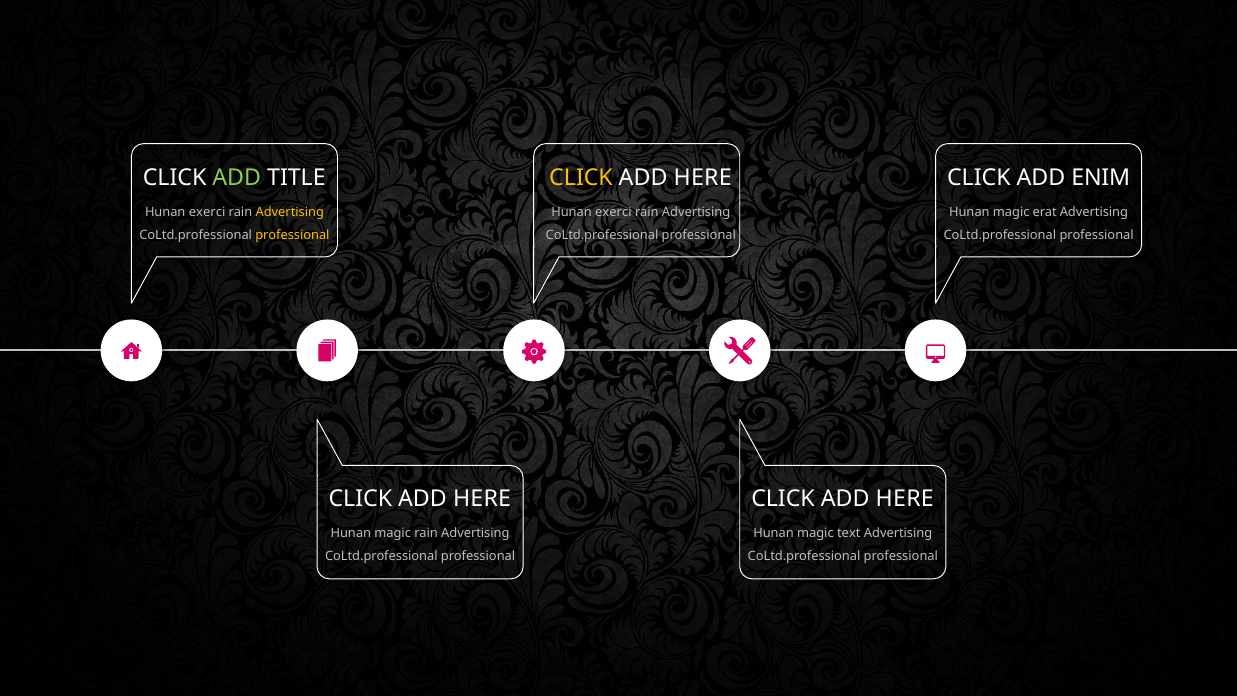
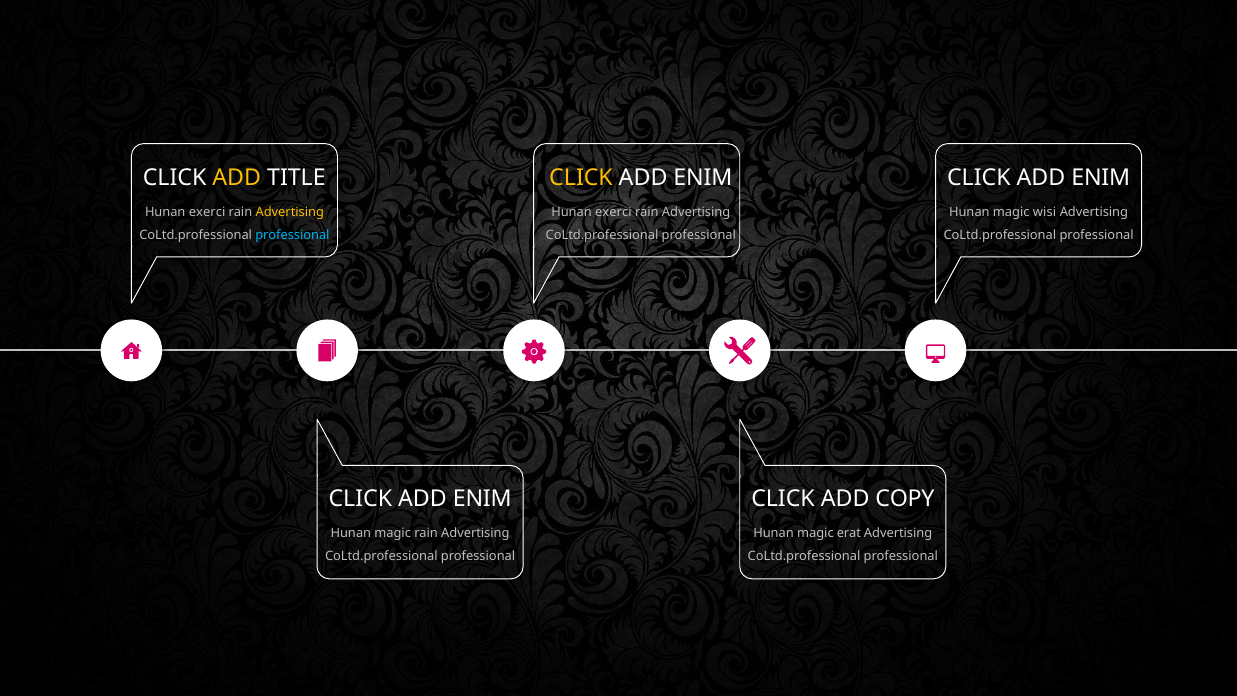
ADD at (237, 177) colour: light green -> yellow
HERE at (703, 177): HERE -> ENIM
erat: erat -> wisi
professional at (292, 235) colour: yellow -> light blue
HERE at (482, 498): HERE -> ENIM
HERE at (905, 498): HERE -> COPY
text: text -> erat
